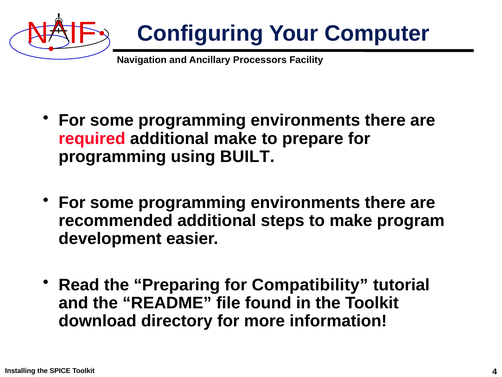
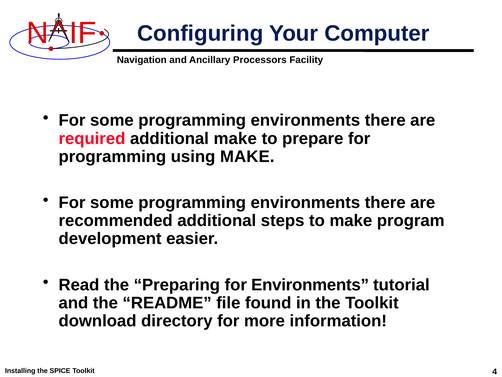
using BUILT: BUILT -> MAKE
for Compatibility: Compatibility -> Environments
